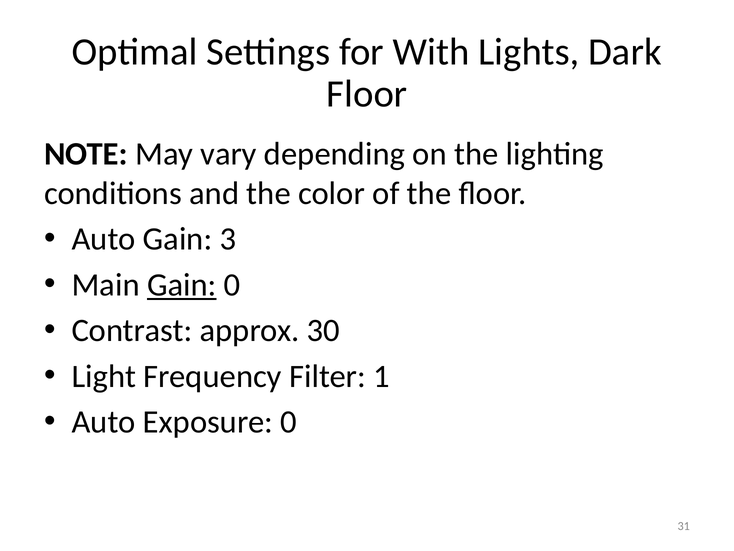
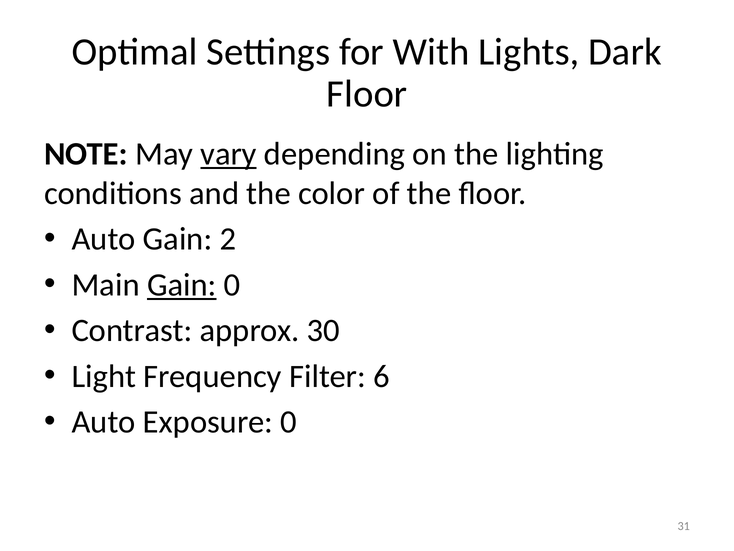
vary underline: none -> present
3: 3 -> 2
1: 1 -> 6
